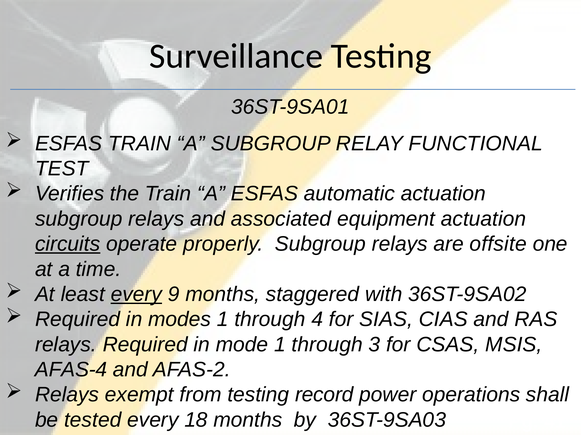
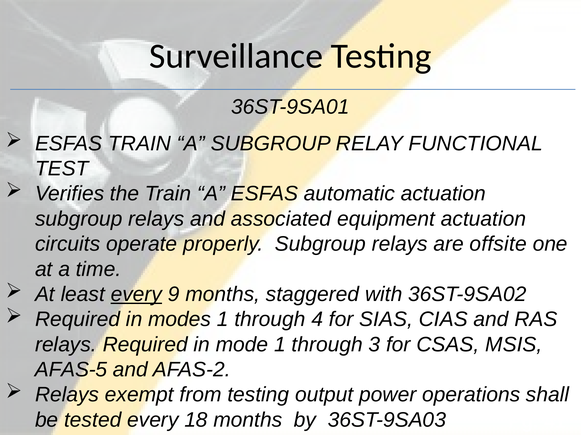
circuits underline: present -> none
AFAS-4: AFAS-4 -> AFAS-5
record: record -> output
